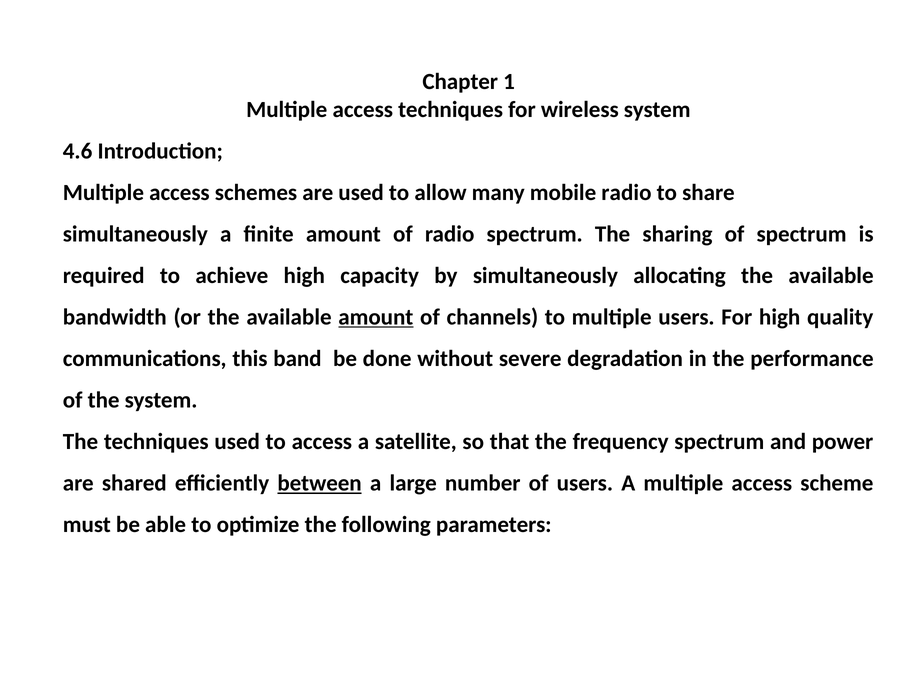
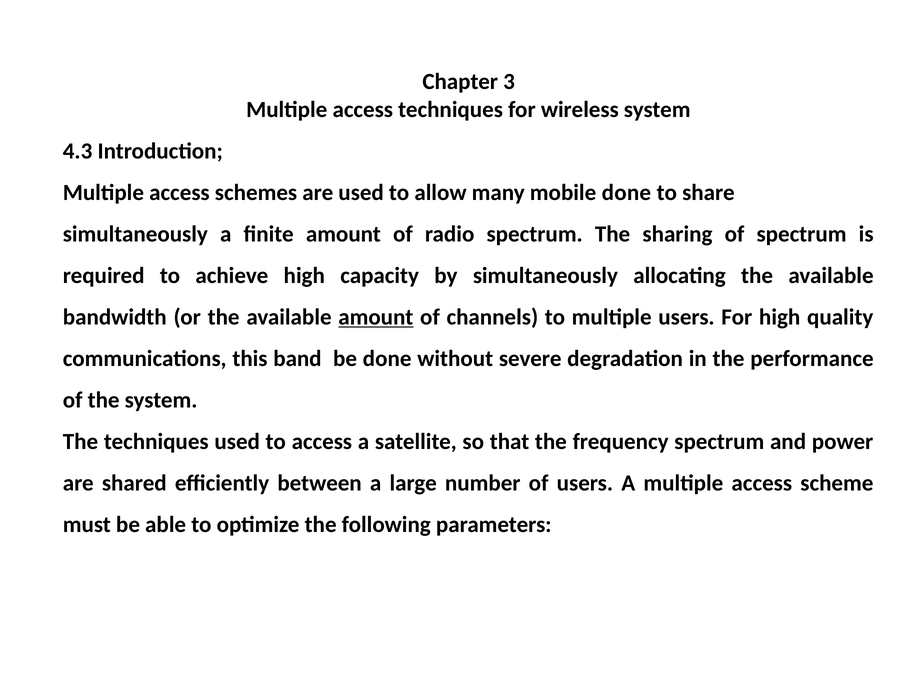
1: 1 -> 3
4.6: 4.6 -> 4.3
mobile radio: radio -> done
between underline: present -> none
